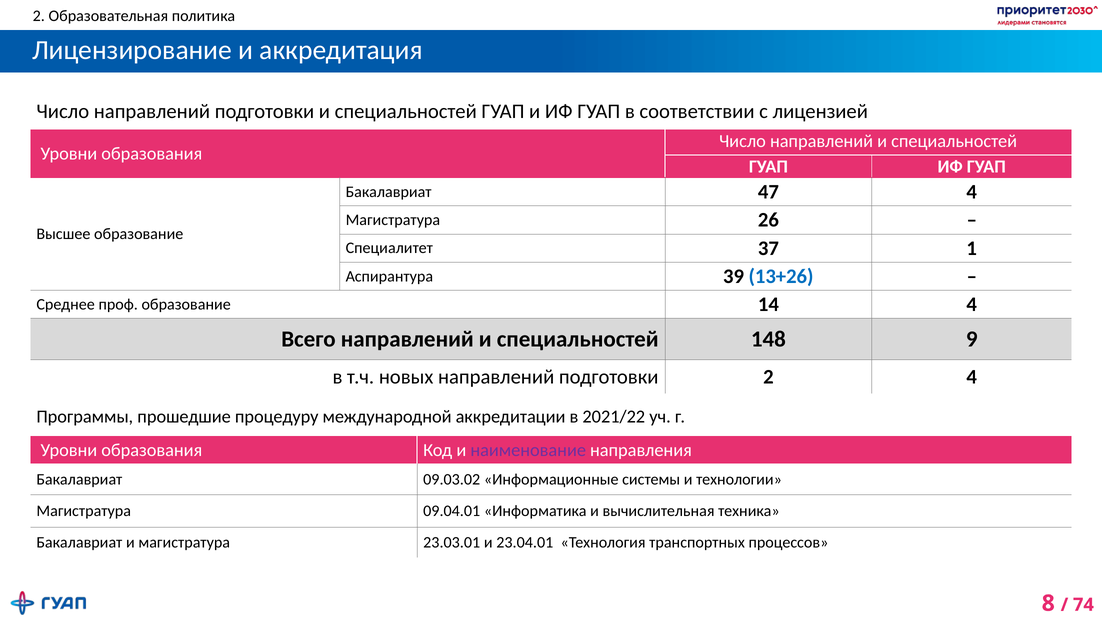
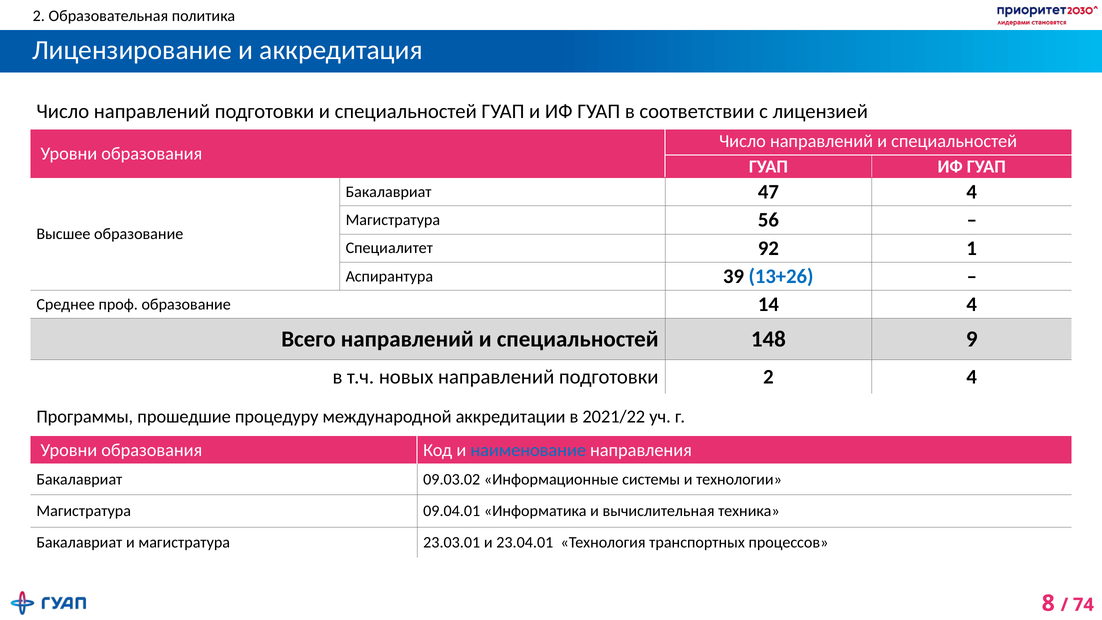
26: 26 -> 56
37: 37 -> 92
наименование colour: purple -> blue
